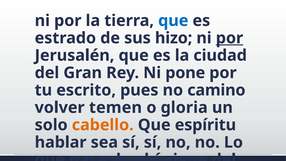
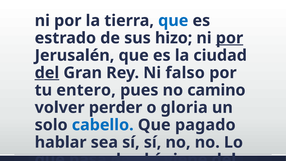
del at (47, 73) underline: none -> present
pone: pone -> falso
escrito: escrito -> entero
temen: temen -> perder
cabello colour: orange -> blue
espíritu: espíritu -> pagado
